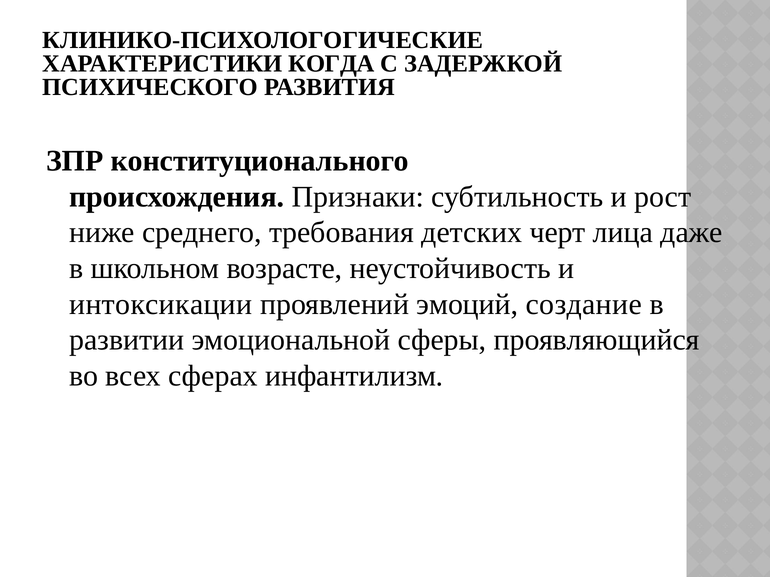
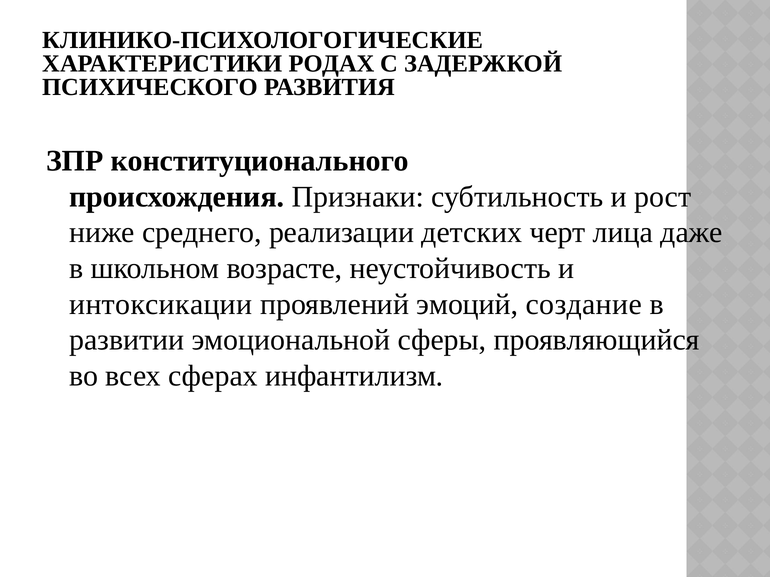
КОГДА: КОГДА -> РОДАХ
требования: требования -> реализации
